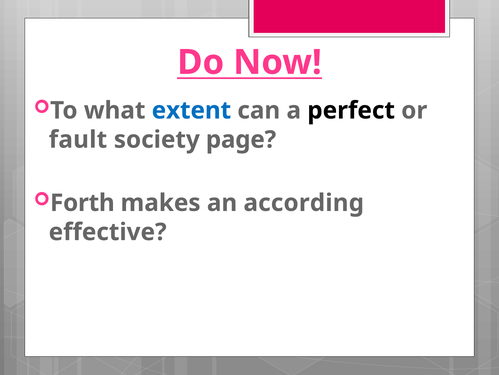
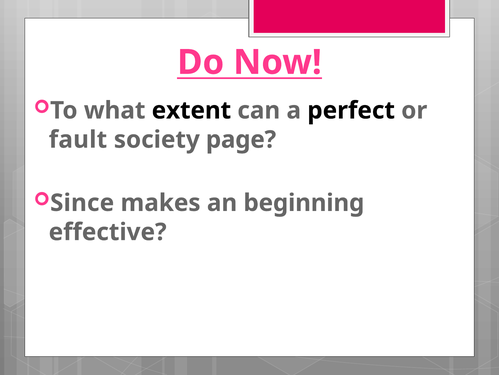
extent colour: blue -> black
Forth: Forth -> Since
according: according -> beginning
